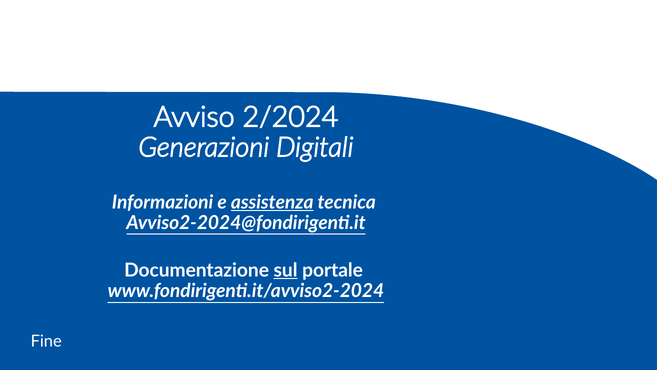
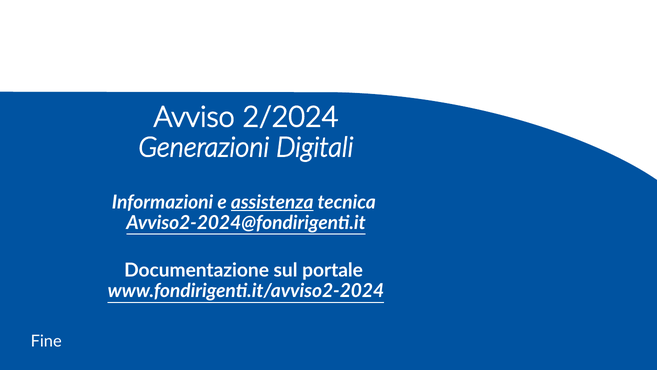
sul underline: present -> none
